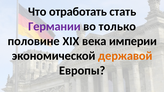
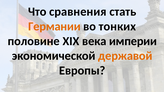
отработать: отработать -> сравнения
Германии colour: purple -> orange
только: только -> тонких
